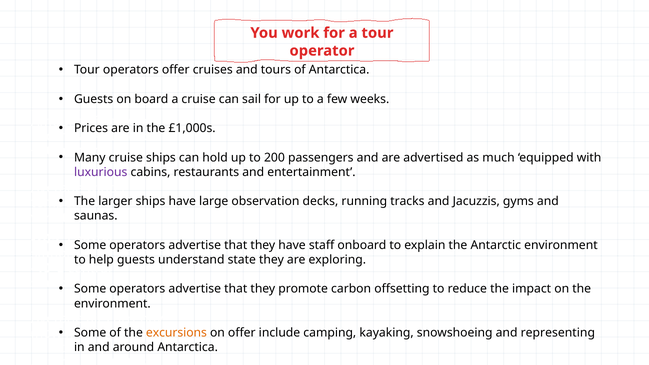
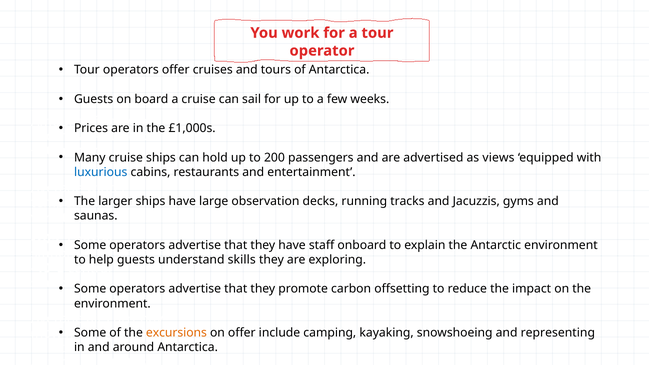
as much: much -> views
luxurious colour: purple -> blue
state: state -> skills
